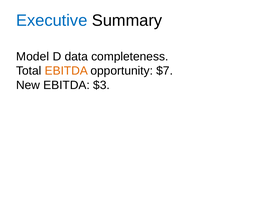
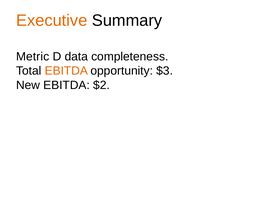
Executive colour: blue -> orange
Model: Model -> Metric
$7: $7 -> $3
$3: $3 -> $2
